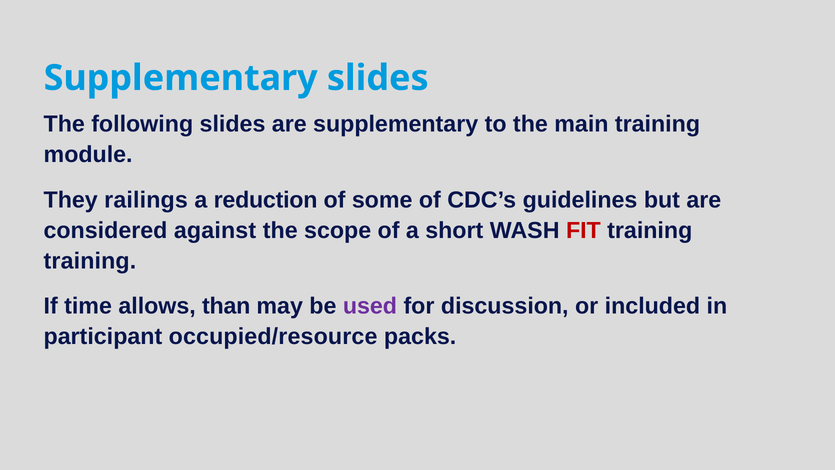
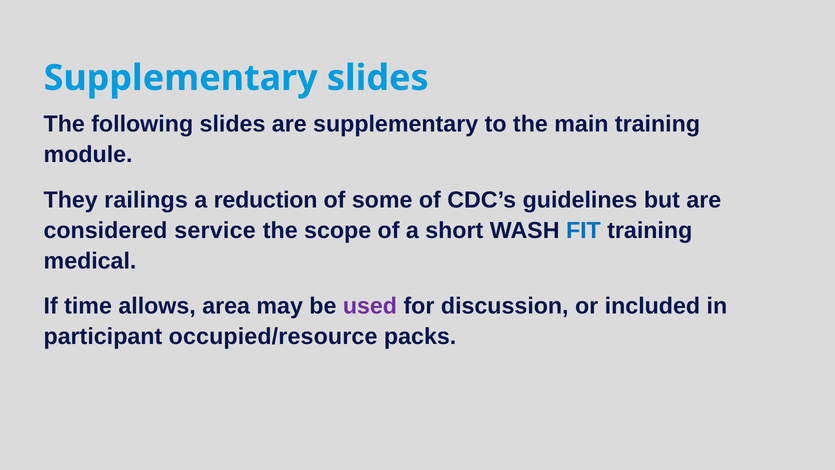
against: against -> service
FIT colour: red -> blue
training at (90, 261): training -> medical
than: than -> area
